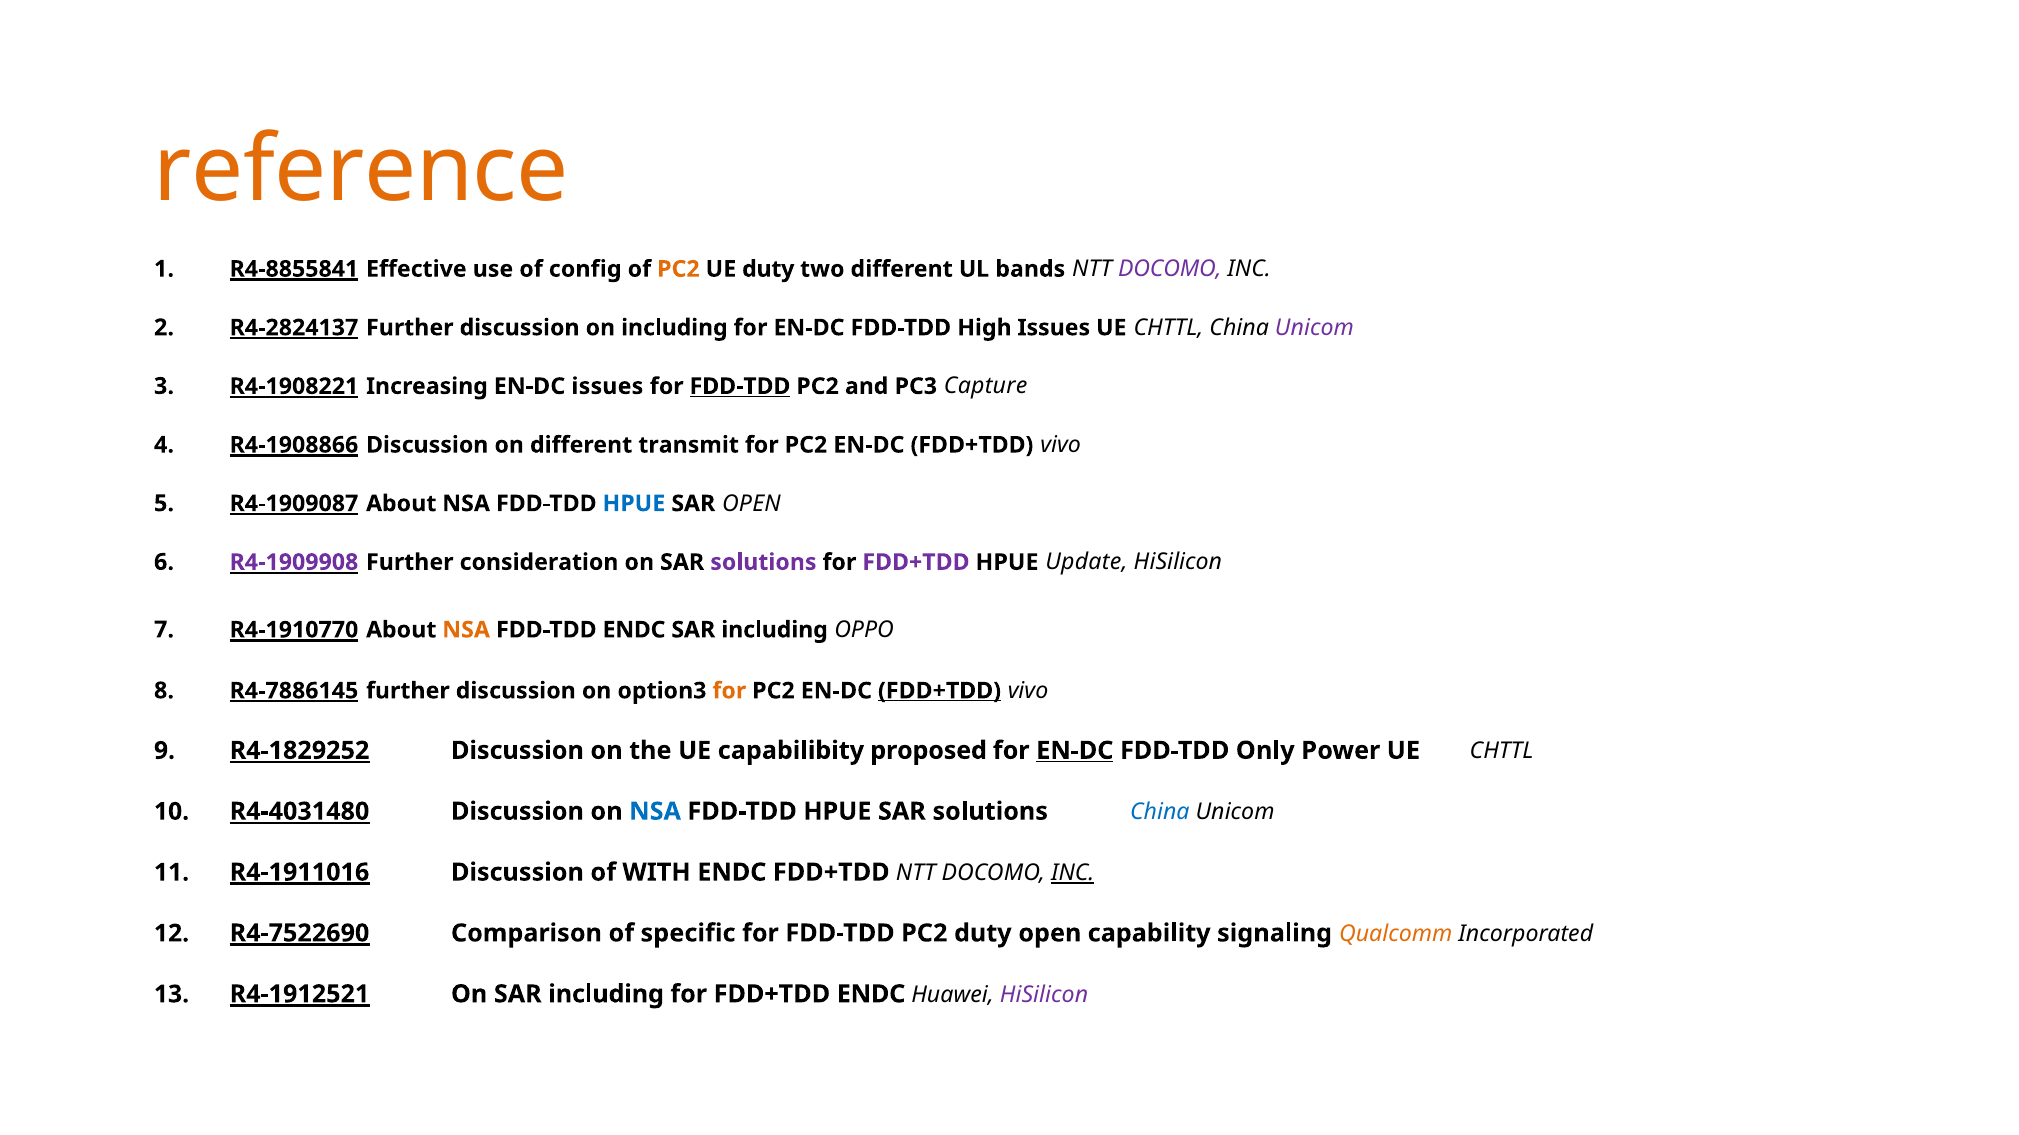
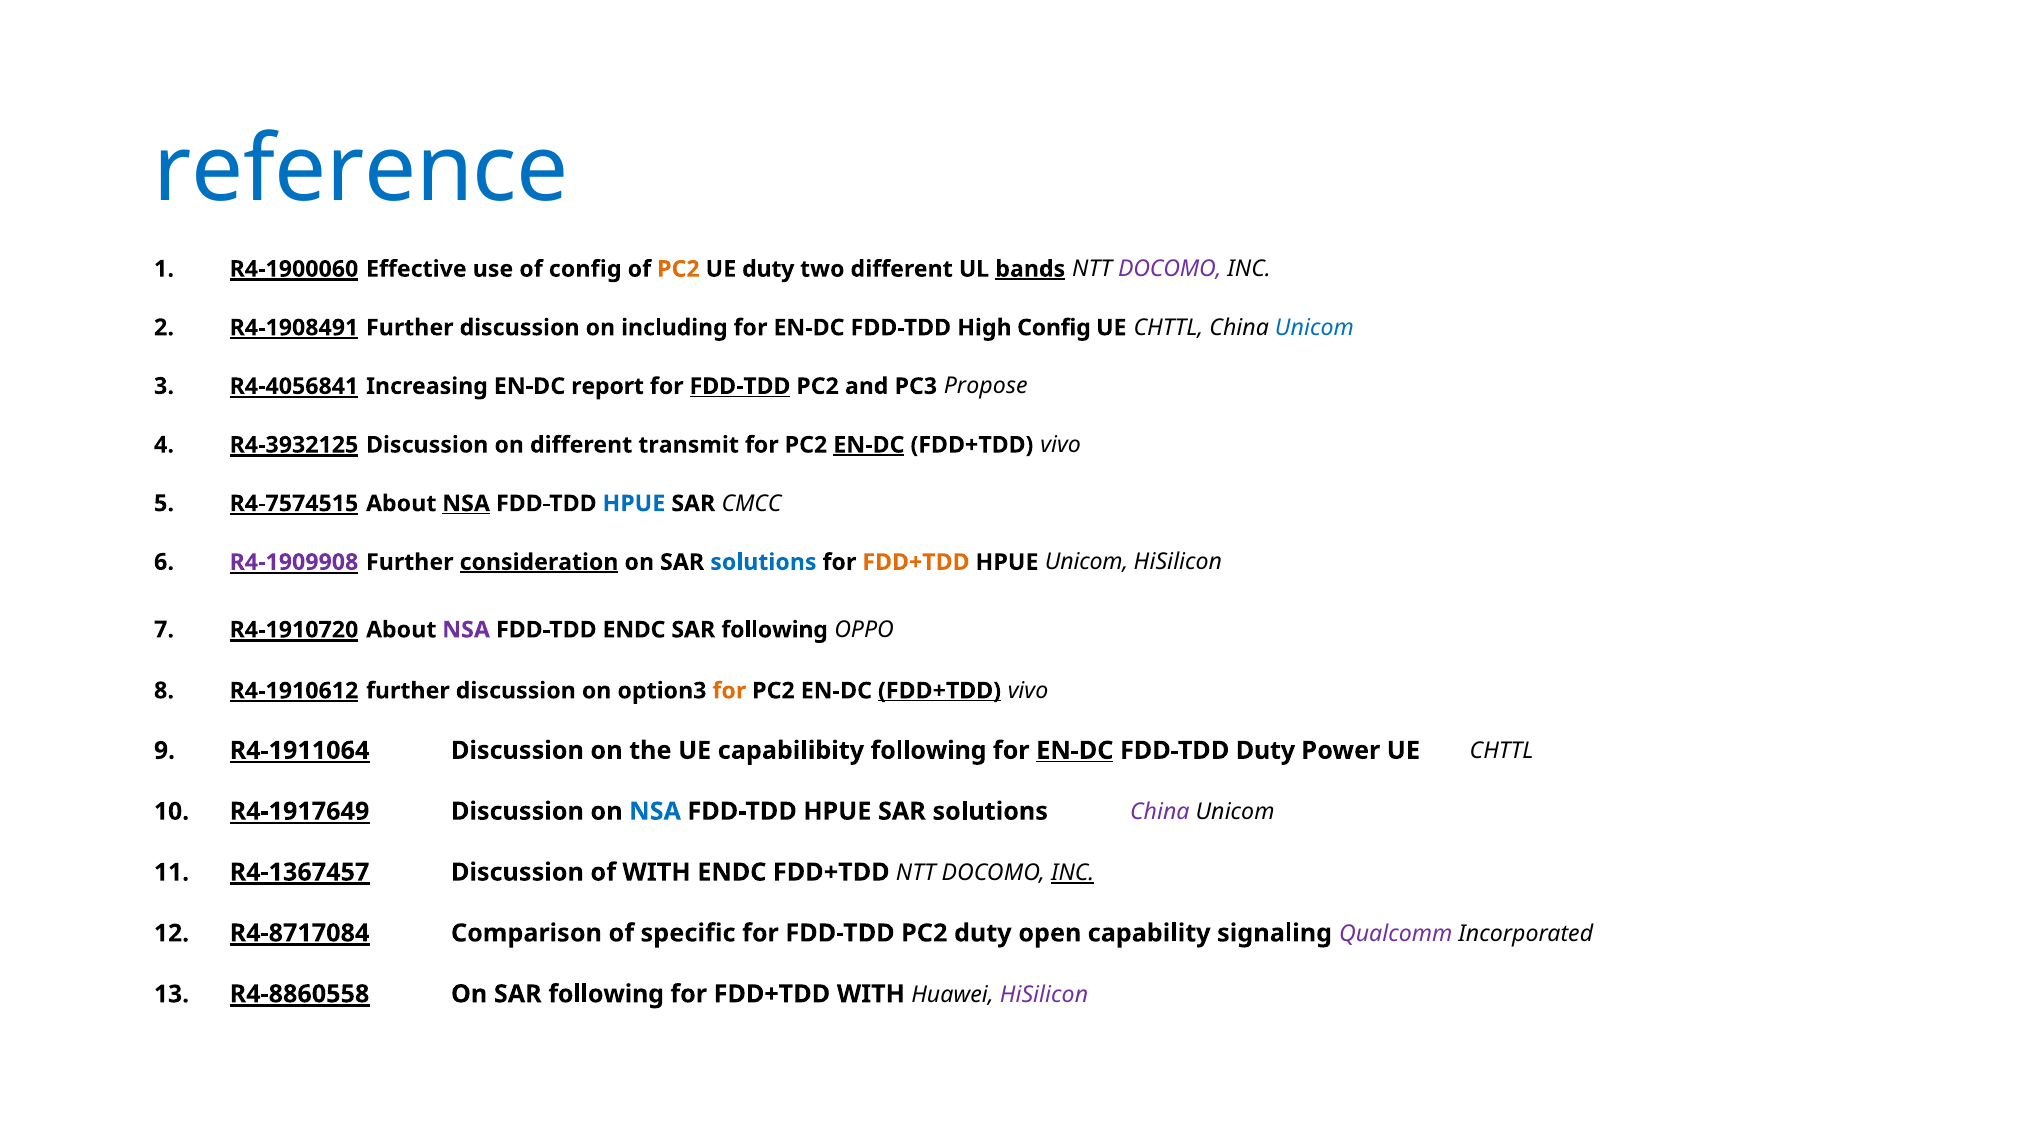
reference colour: orange -> blue
R4-8855841: R4-8855841 -> R4-1900060
bands underline: none -> present
R4-2824137: R4-2824137 -> R4-1908491
High Issues: Issues -> Config
Unicom at (1314, 328) colour: purple -> blue
R4-1908221: R4-1908221 -> R4-4056841
EN-DC issues: issues -> report
Capture: Capture -> Propose
R4-1908866: R4-1908866 -> R4-3932125
EN-DC at (869, 445) underline: none -> present
R4-1909087: R4-1909087 -> R4-7574515
NSA at (466, 504) underline: none -> present
SAR OPEN: OPEN -> CMCC
consideration underline: none -> present
solutions at (763, 563) colour: purple -> blue
FDD+TDD at (916, 563) colour: purple -> orange
HPUE Update: Update -> Unicom
R4-1910770: R4-1910770 -> R4-1910720
NSA at (466, 630) colour: orange -> purple
including at (775, 630): including -> following
R4-7886145: R4-7886145 -> R4-1910612
R4-1829252: R4-1829252 -> R4-1911064
capabilibity proposed: proposed -> following
FDD-TDD Only: Only -> Duty
R4-4031480: R4-4031480 -> R4-1917649
China at (1160, 813) colour: blue -> purple
R4-1911016: R4-1911016 -> R4-1367457
R4-7522690: R4-7522690 -> R4-8717084
Qualcomm colour: orange -> purple
R4-1912521: R4-1912521 -> R4-8860558
On SAR including: including -> following
FDD+TDD ENDC: ENDC -> WITH
